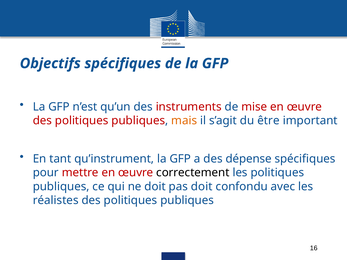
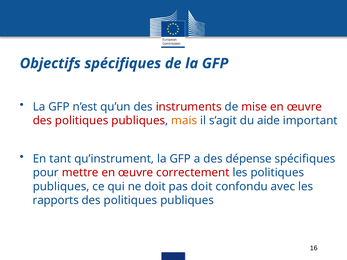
être: être -> aide
correctement colour: black -> red
réalistes: réalistes -> rapports
